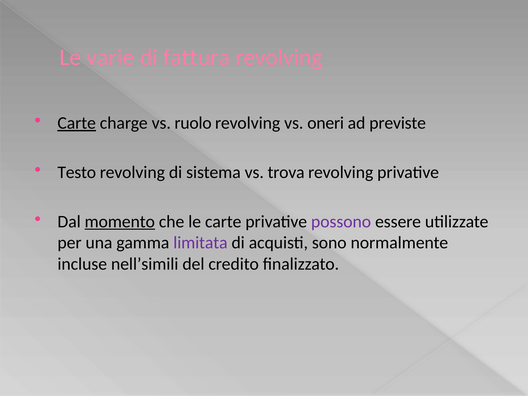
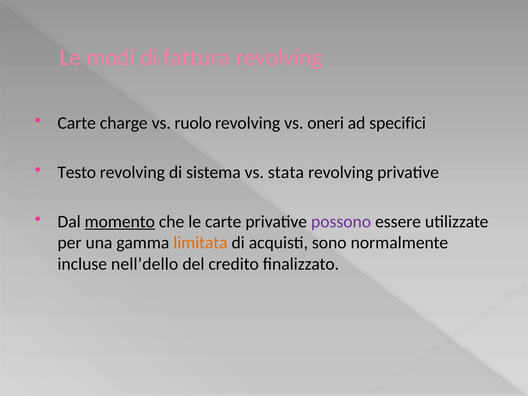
varie: varie -> modi
Carte at (77, 123) underline: present -> none
previste: previste -> specifici
trova: trova -> stata
limitata colour: purple -> orange
nell’simili: nell’simili -> nell’dello
